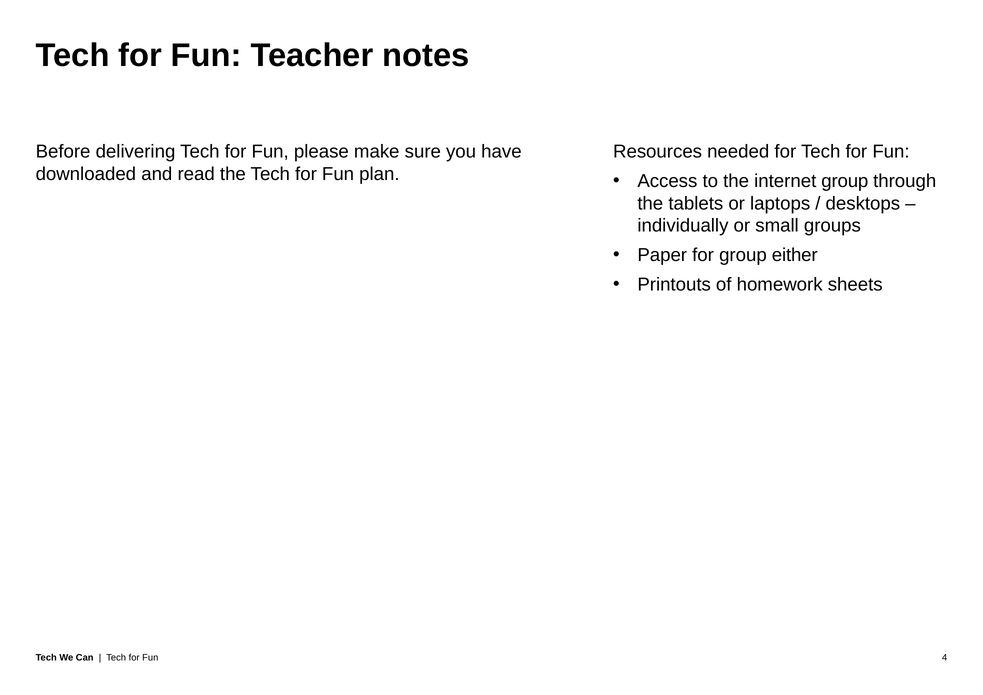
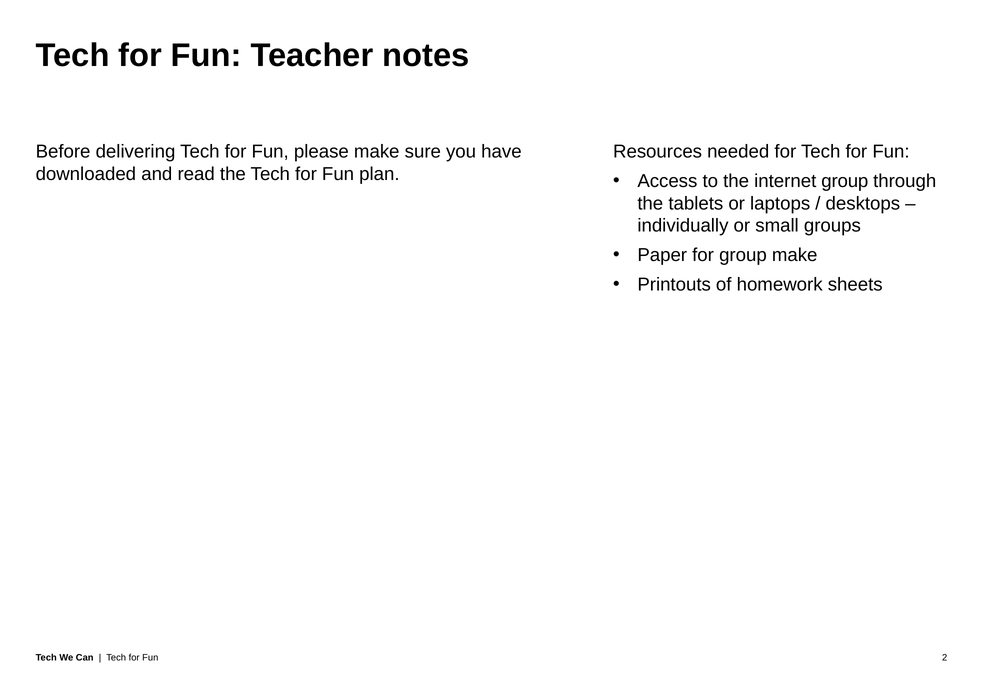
group either: either -> make
4: 4 -> 2
